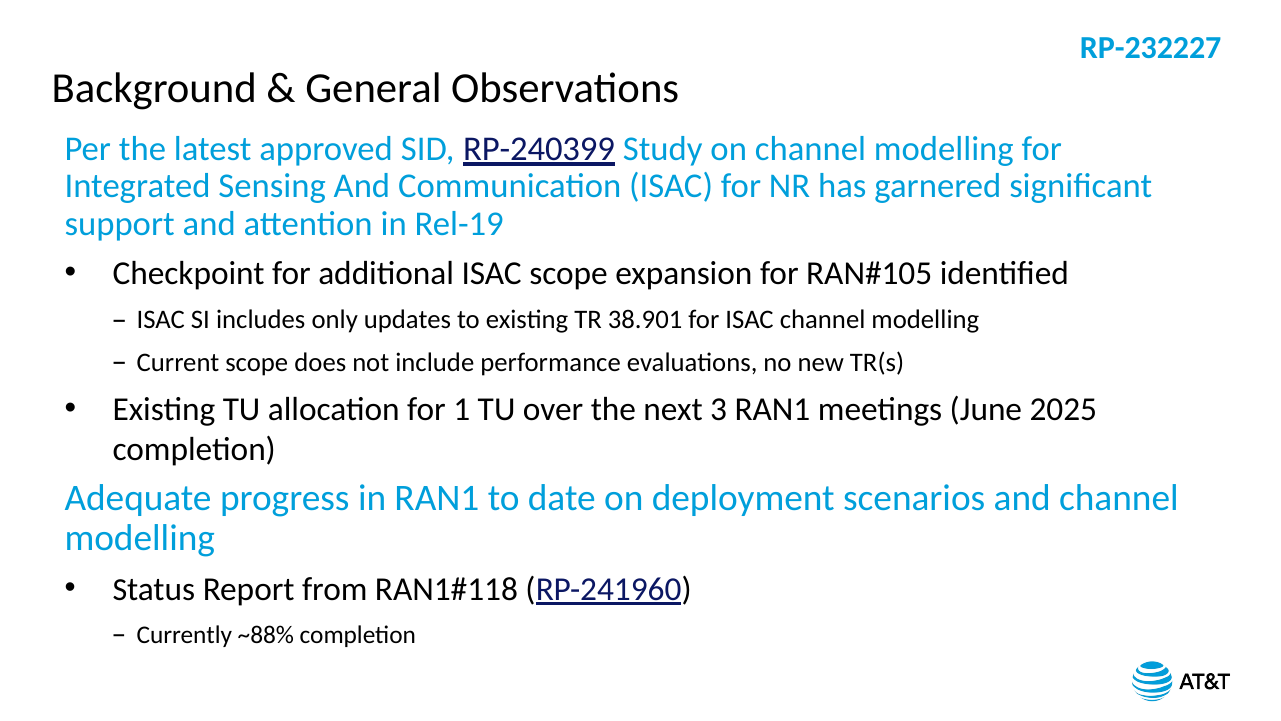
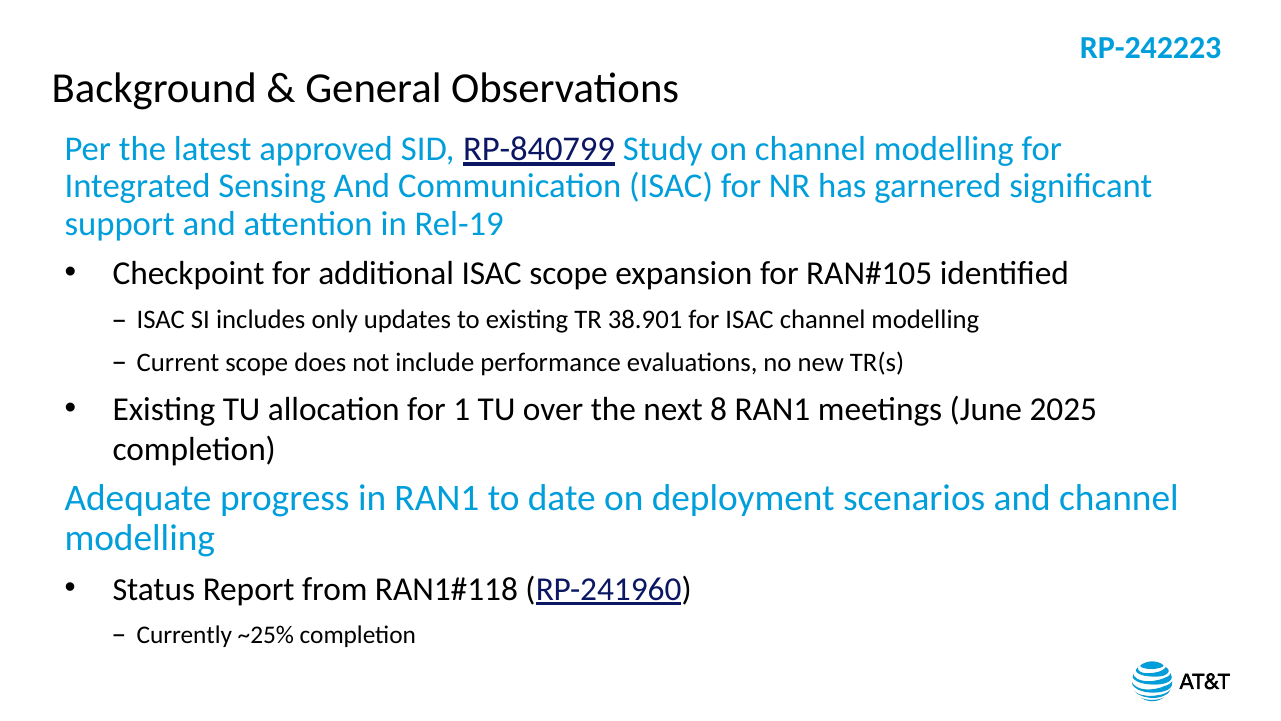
RP-232227: RP-232227 -> RP-242223
RP-240399: RP-240399 -> RP-840799
3: 3 -> 8
~88%: ~88% -> ~25%
